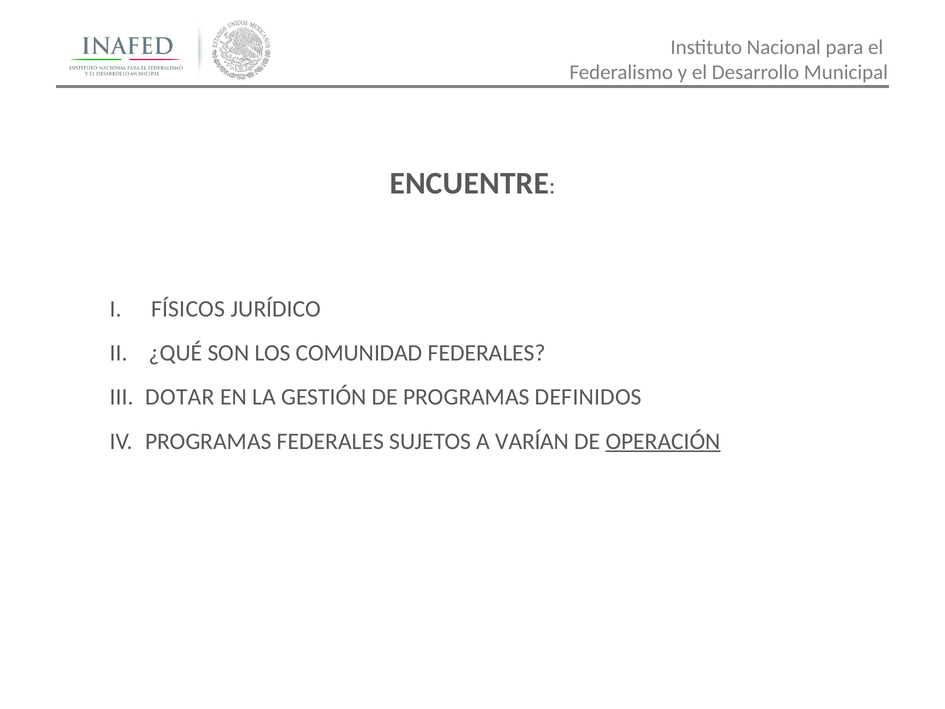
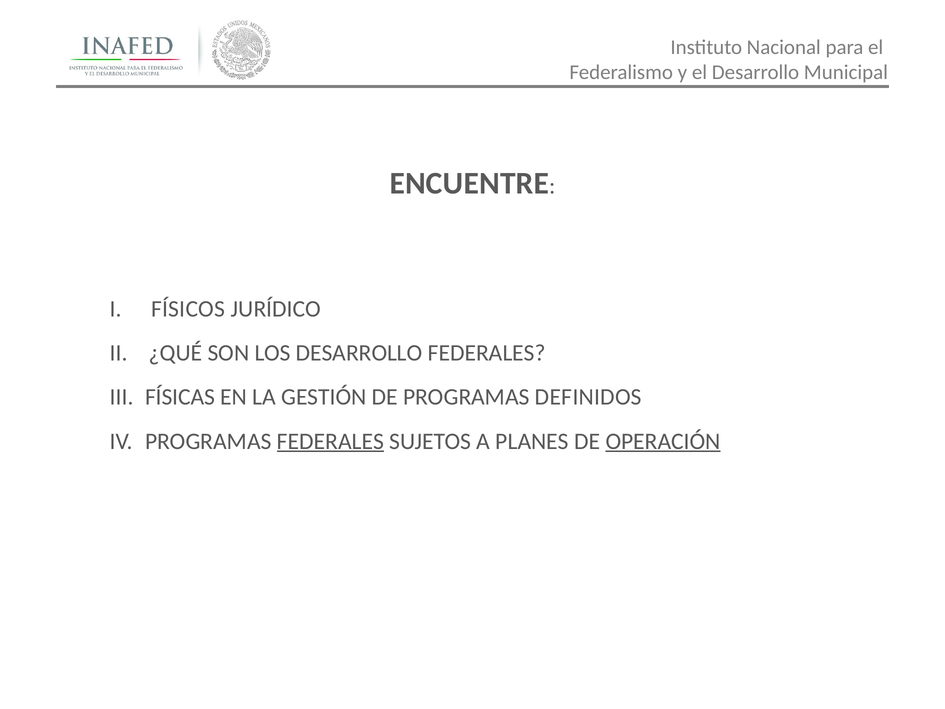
LOS COMUNIDAD: COMUNIDAD -> DESARROLLO
DOTAR: DOTAR -> FÍSICAS
FEDERALES at (330, 441) underline: none -> present
VARÍAN: VARÍAN -> PLANES
